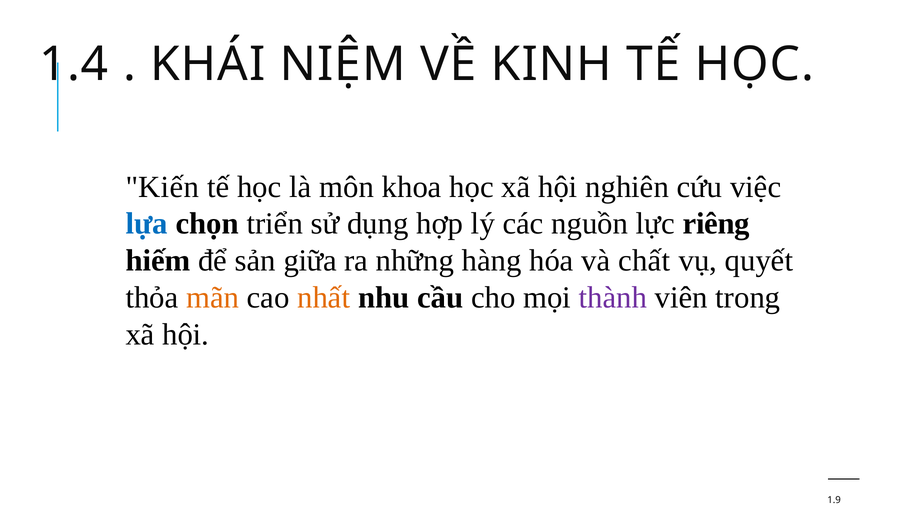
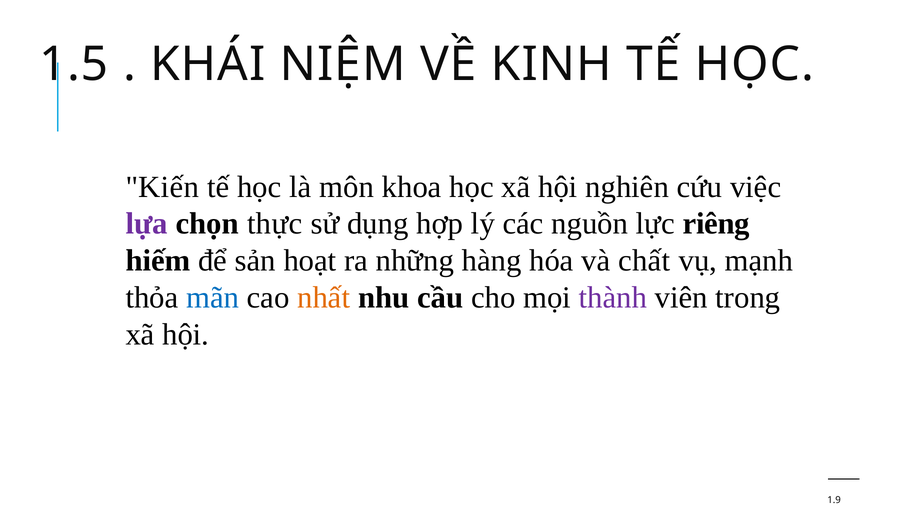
1.4: 1.4 -> 1.5
lựa colour: blue -> purple
triển: triển -> thực
giữa: giữa -> hoạt
quyết: quyết -> mạnh
mãn colour: orange -> blue
